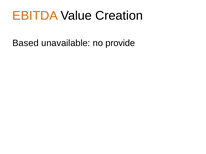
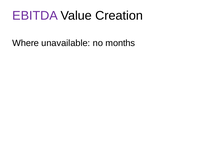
EBITDA colour: orange -> purple
Based: Based -> Where
provide: provide -> months
